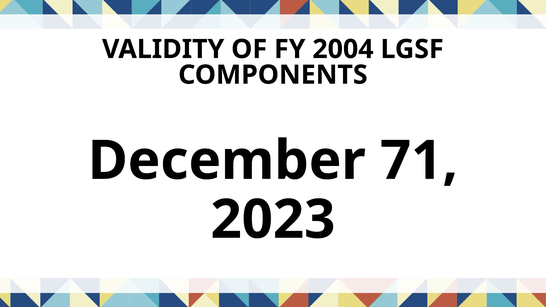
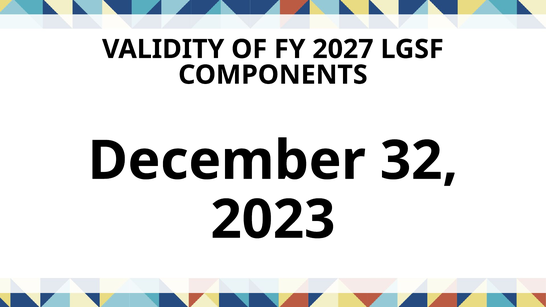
2004: 2004 -> 2027
71: 71 -> 32
